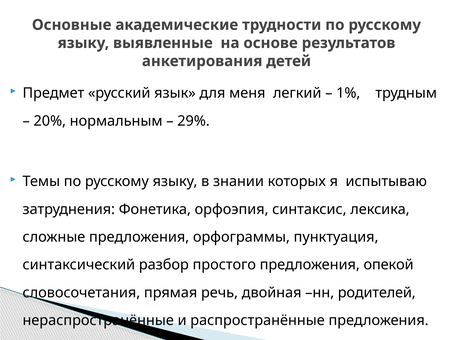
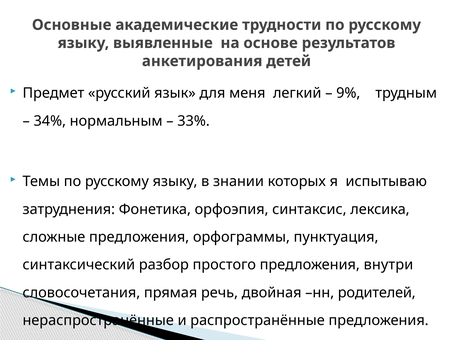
1%: 1% -> 9%
20%: 20% -> 34%
29%: 29% -> 33%
опекой: опекой -> внутри
